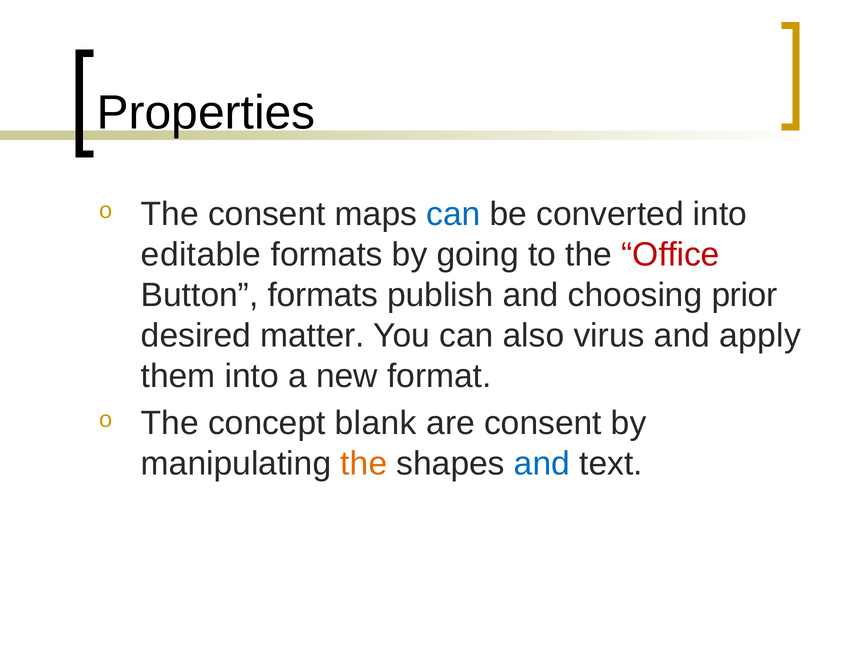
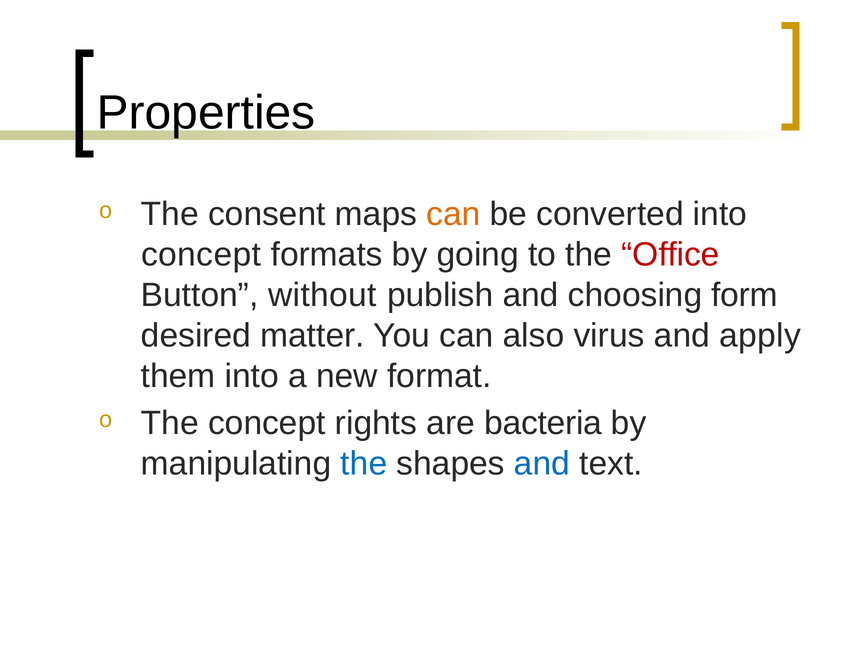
can at (453, 214) colour: blue -> orange
editable at (201, 255): editable -> concept
Button formats: formats -> without
prior: prior -> form
blank: blank -> rights
are consent: consent -> bacteria
the at (364, 463) colour: orange -> blue
